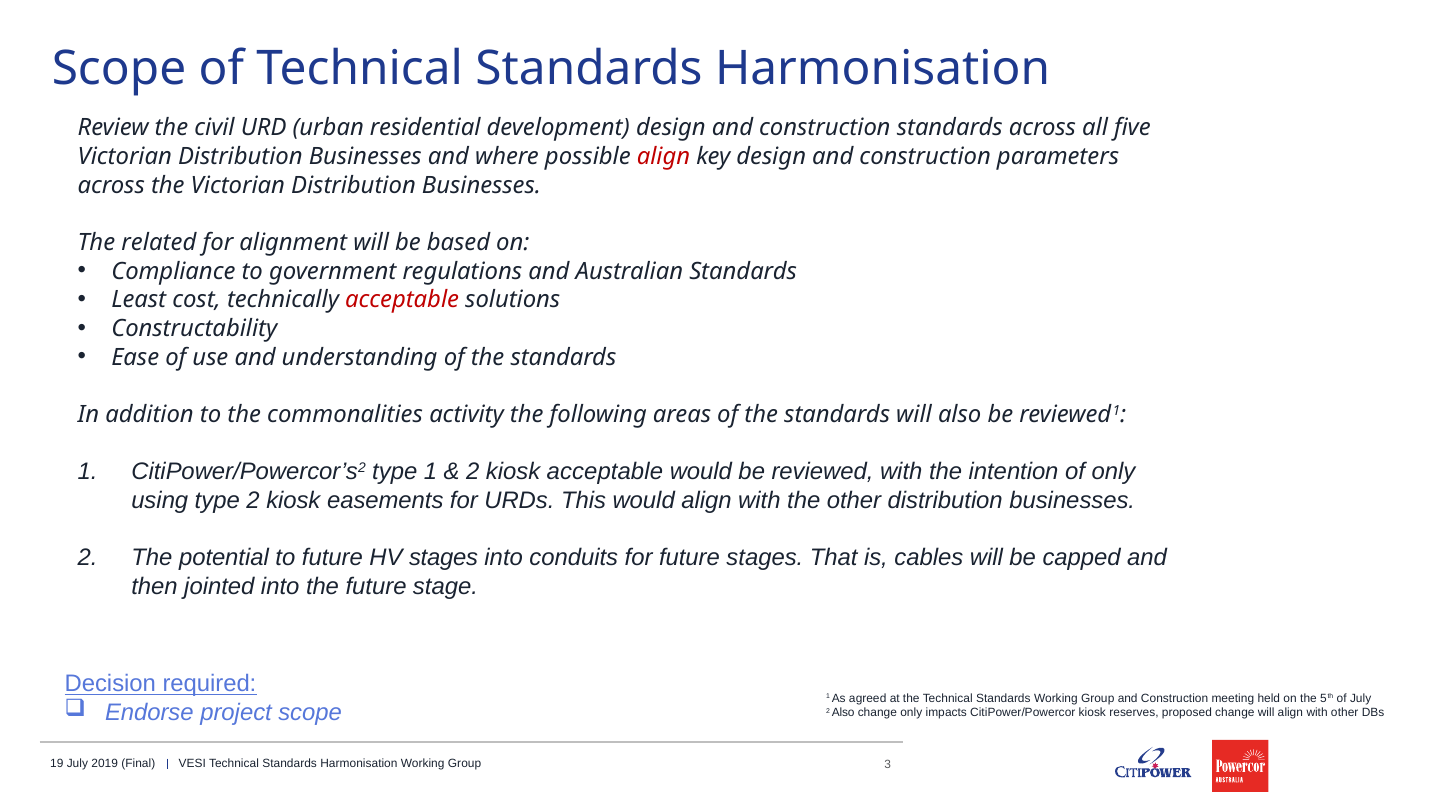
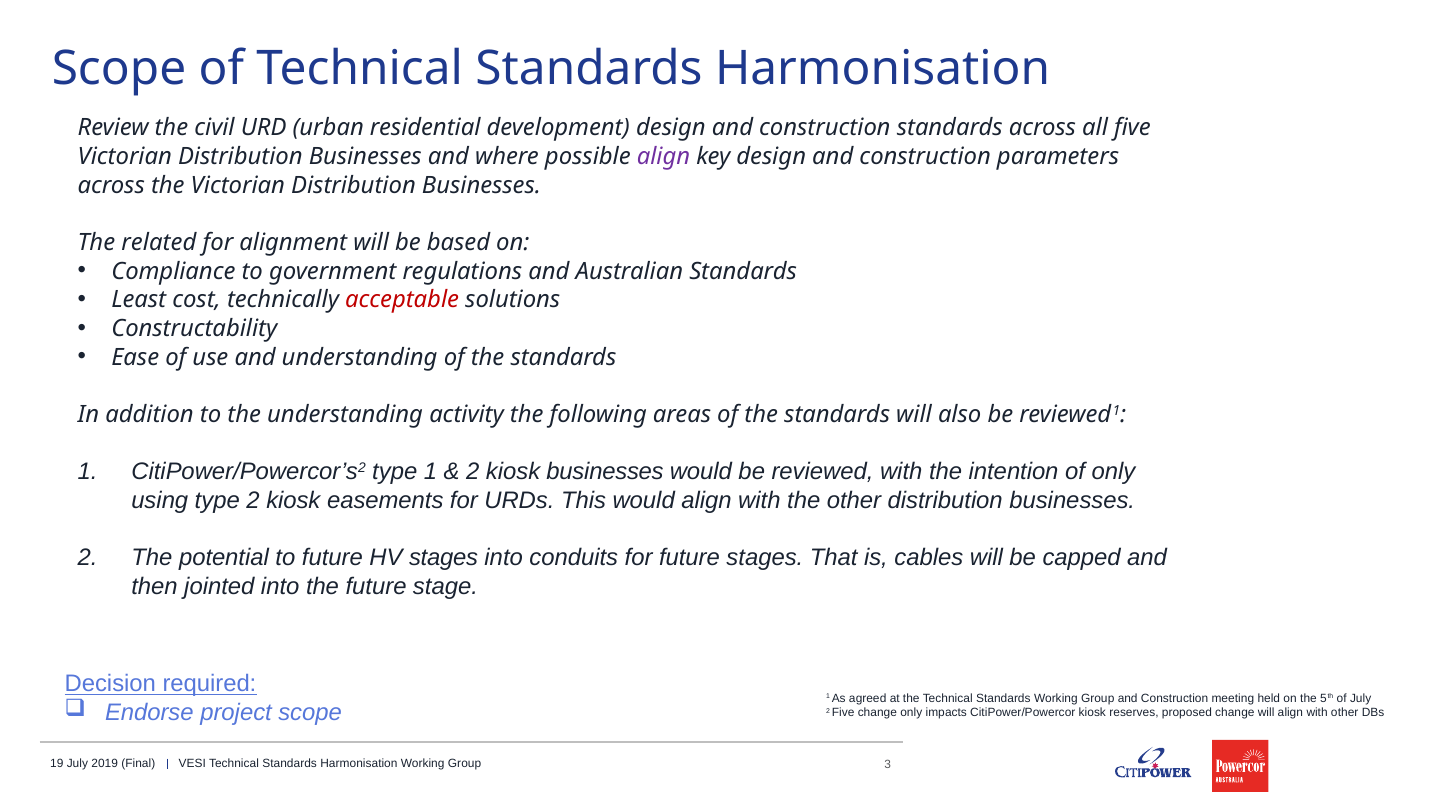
align at (663, 157) colour: red -> purple
the commonalities: commonalities -> understanding
kiosk acceptable: acceptable -> businesses
2 Also: Also -> Five
